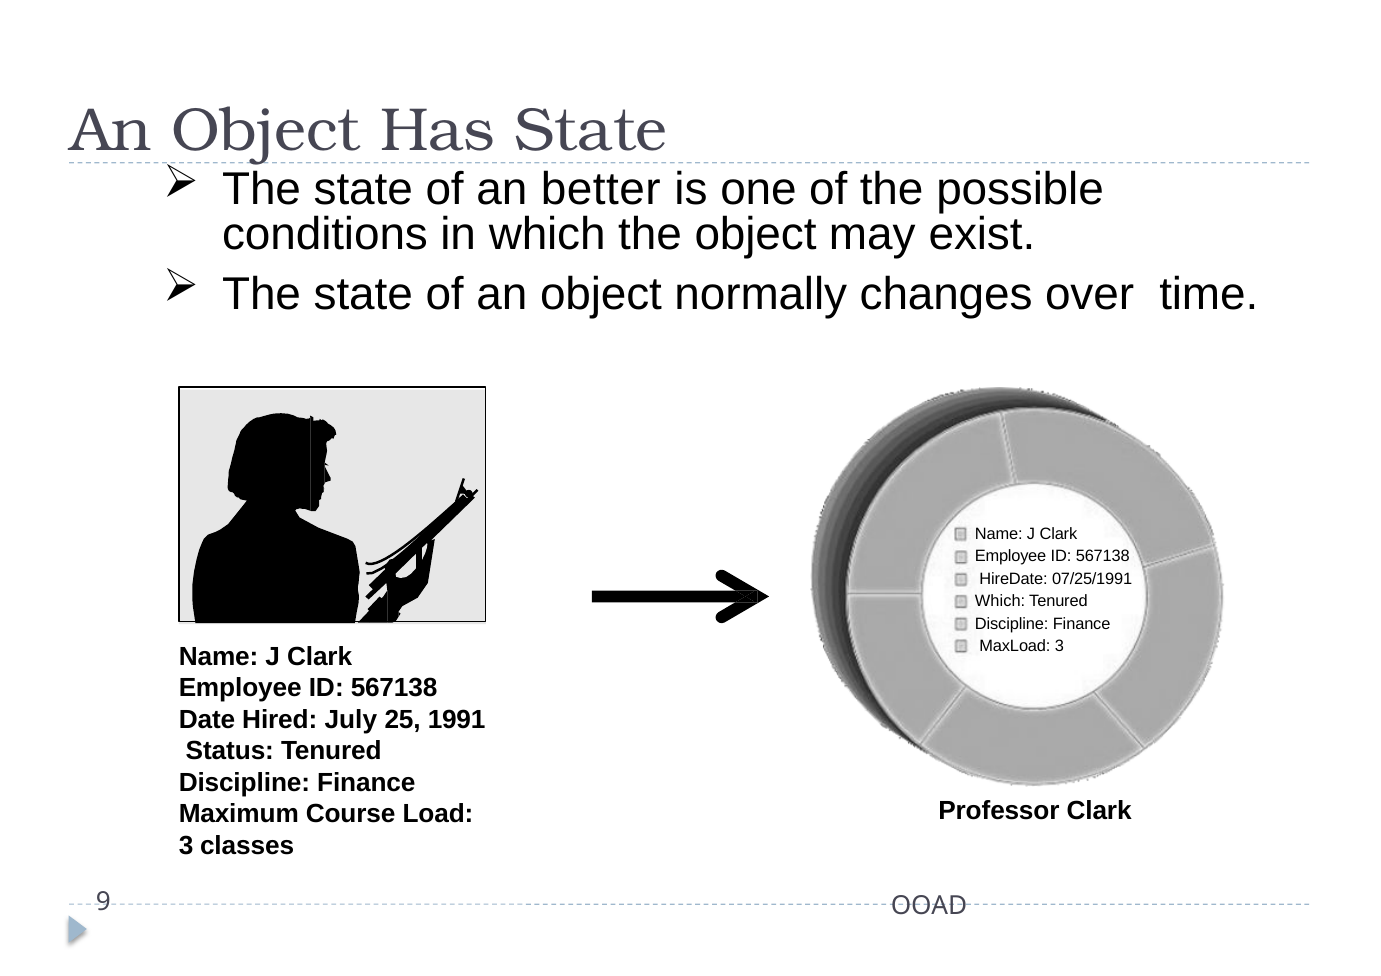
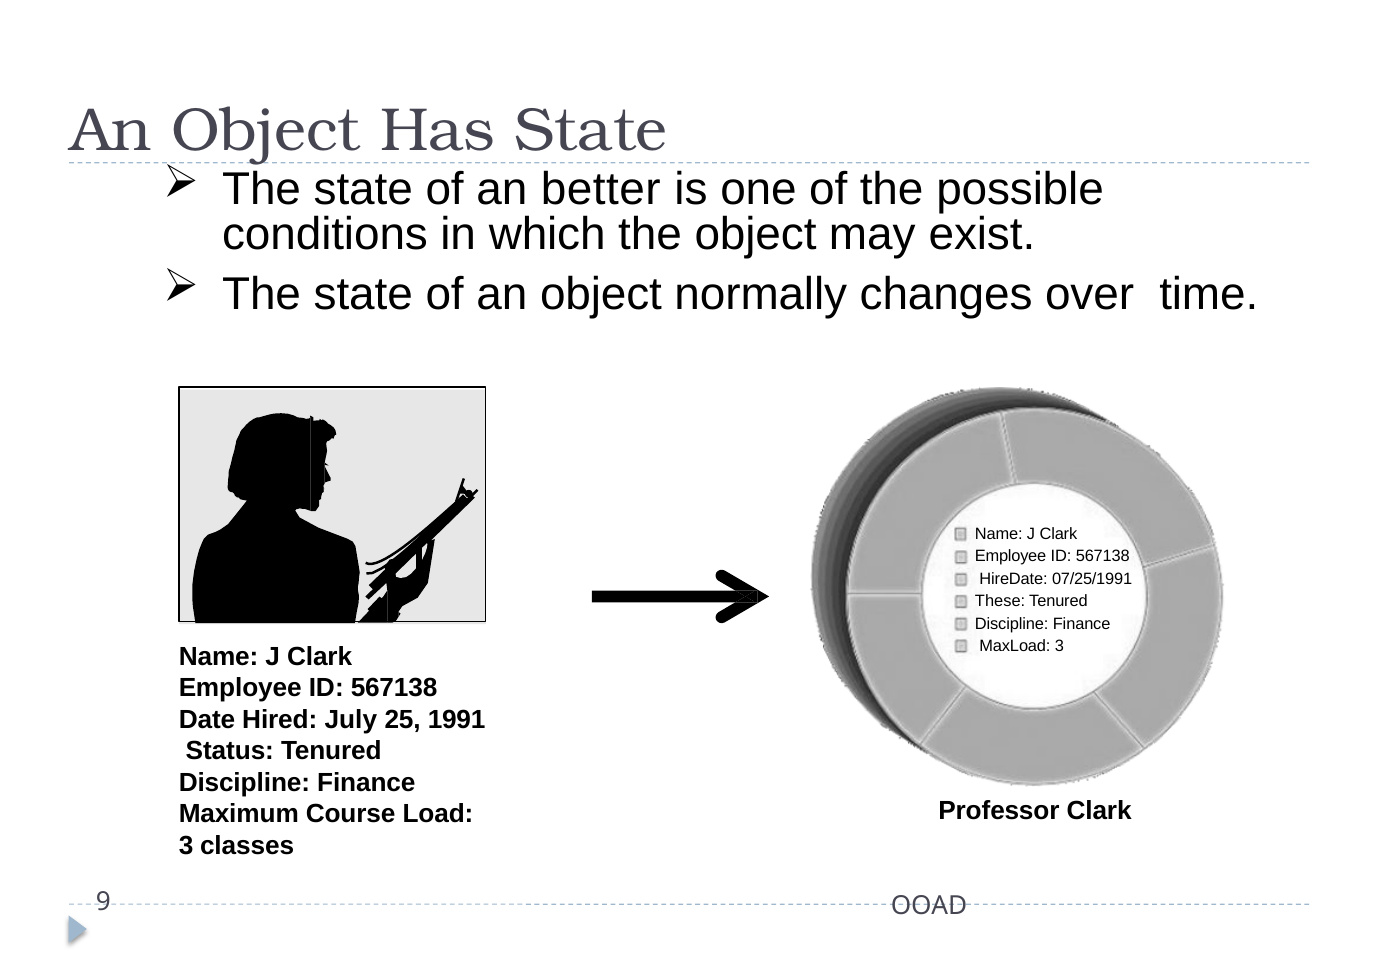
Which at (1000, 602): Which -> These
